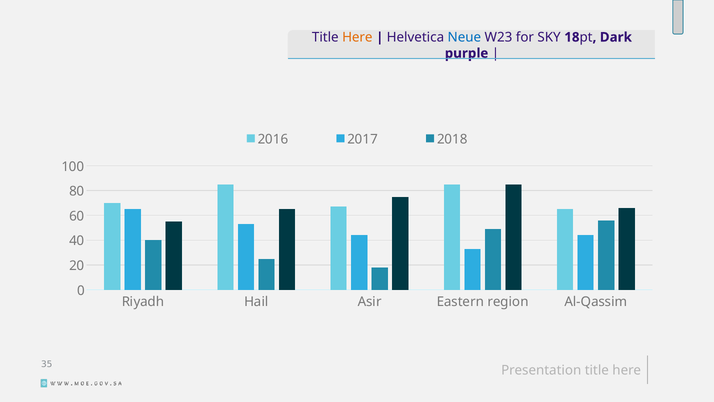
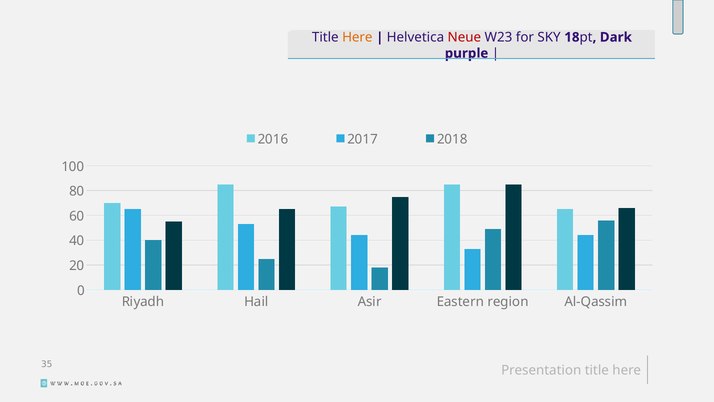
Neue colour: blue -> red
